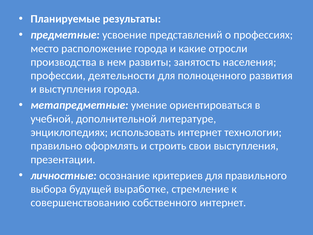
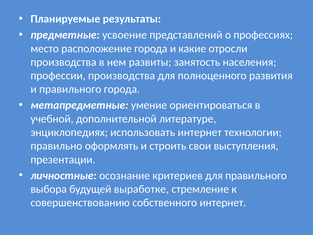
профессии деятельности: деятельности -> производства
и выступления: выступления -> правильного
